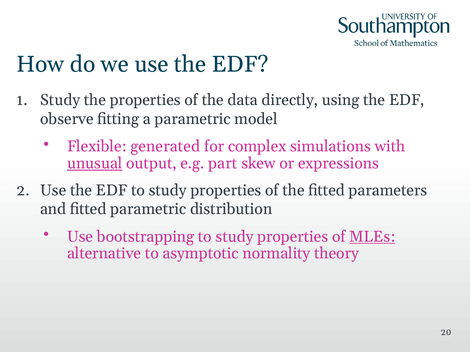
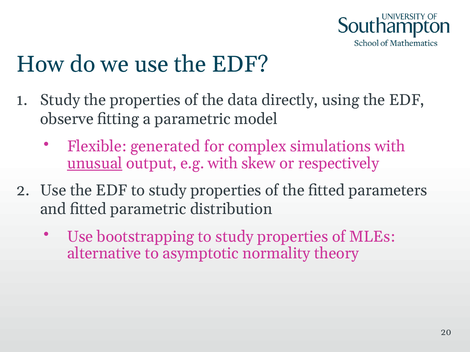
e.g part: part -> with
expressions: expressions -> respectively
MLEs underline: present -> none
